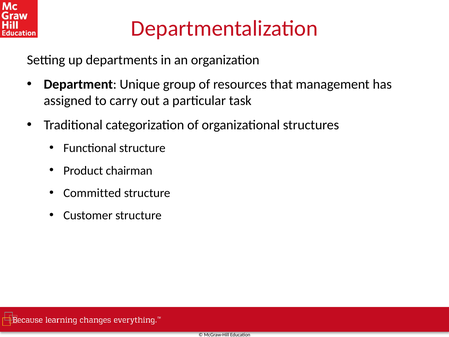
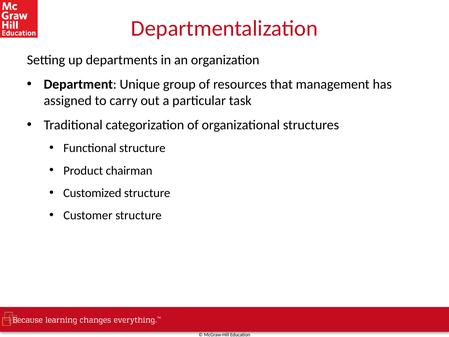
Committed: Committed -> Customized
